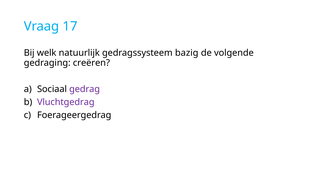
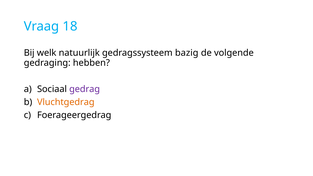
17: 17 -> 18
creëren: creëren -> hebben
Vluchtgedrag colour: purple -> orange
